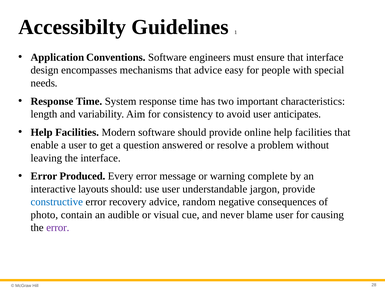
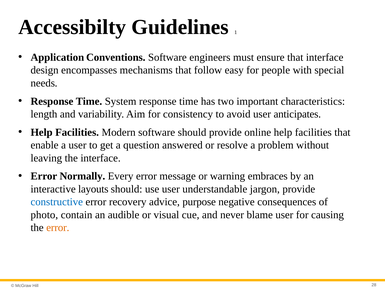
that advice: advice -> follow
Produced: Produced -> Normally
complete: complete -> embraces
random: random -> purpose
error at (58, 227) colour: purple -> orange
